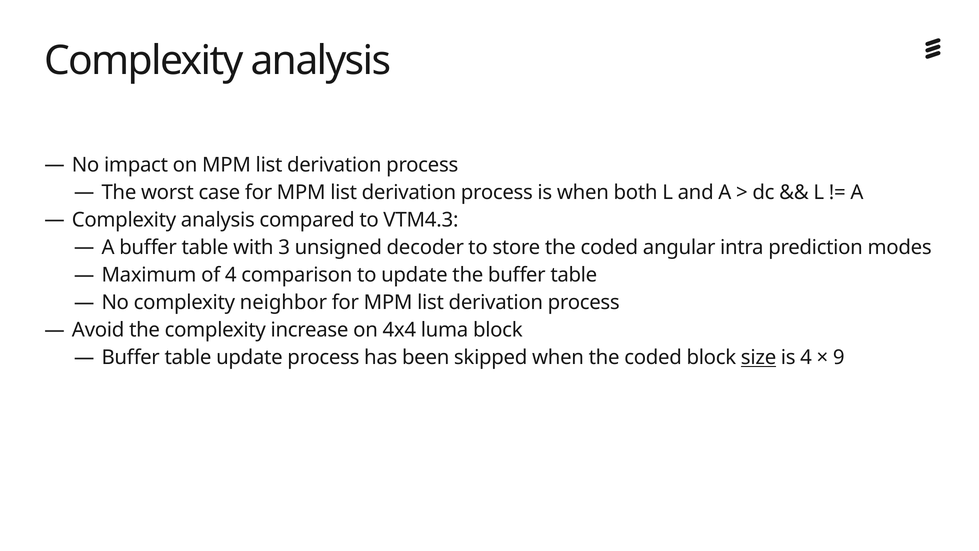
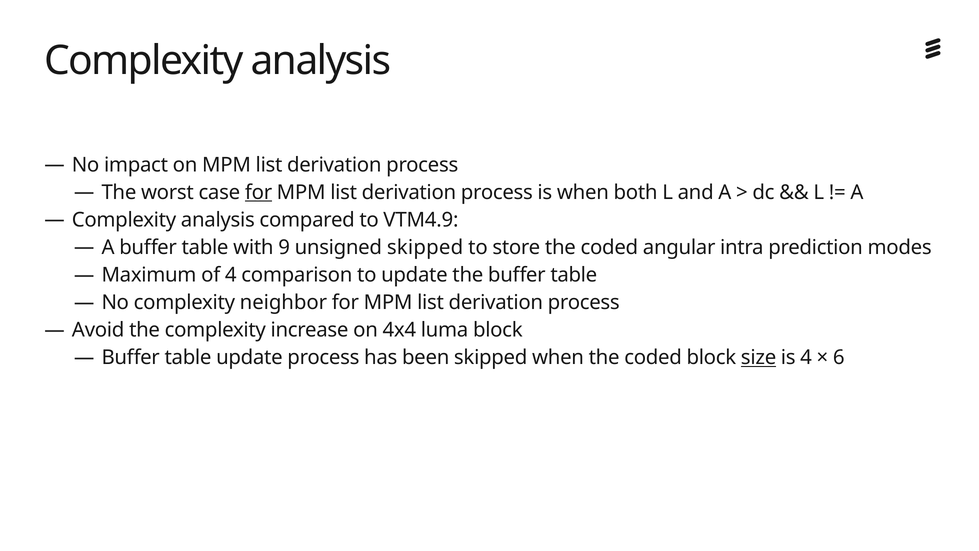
for at (259, 192) underline: none -> present
VTM4.3: VTM4.3 -> VTM4.9
3: 3 -> 9
unsigned decoder: decoder -> skipped
9: 9 -> 6
